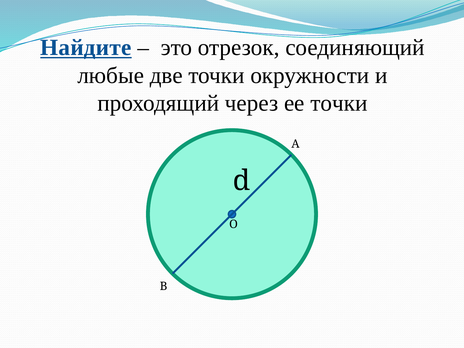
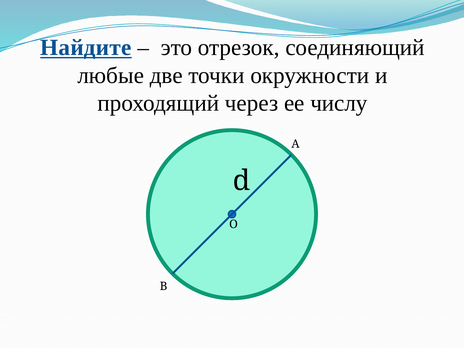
ее точки: точки -> числу
